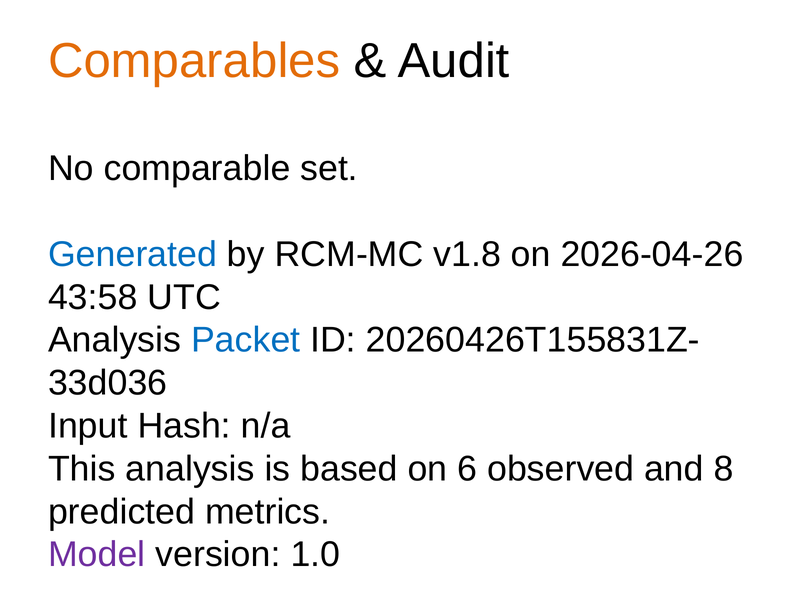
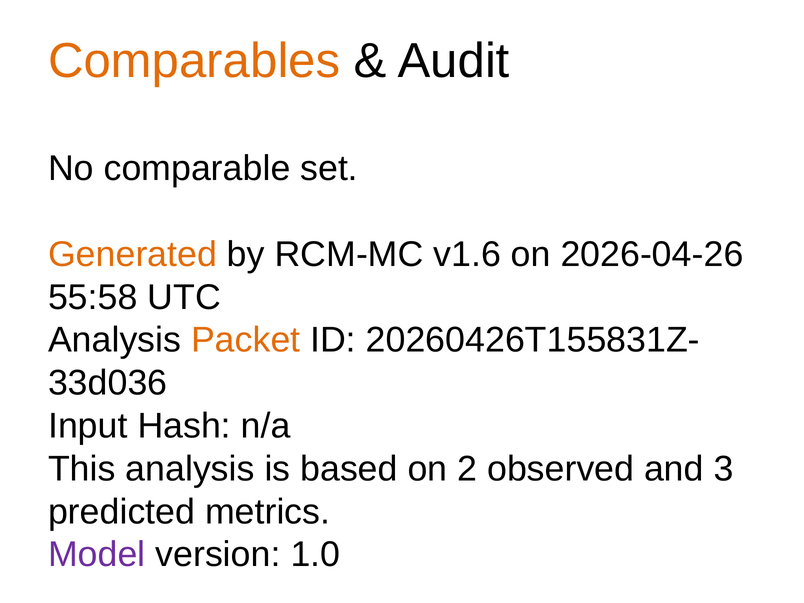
Generated colour: blue -> orange
v1.8: v1.8 -> v1.6
43:58: 43:58 -> 55:58
Packet colour: blue -> orange
6: 6 -> 2
8: 8 -> 3
